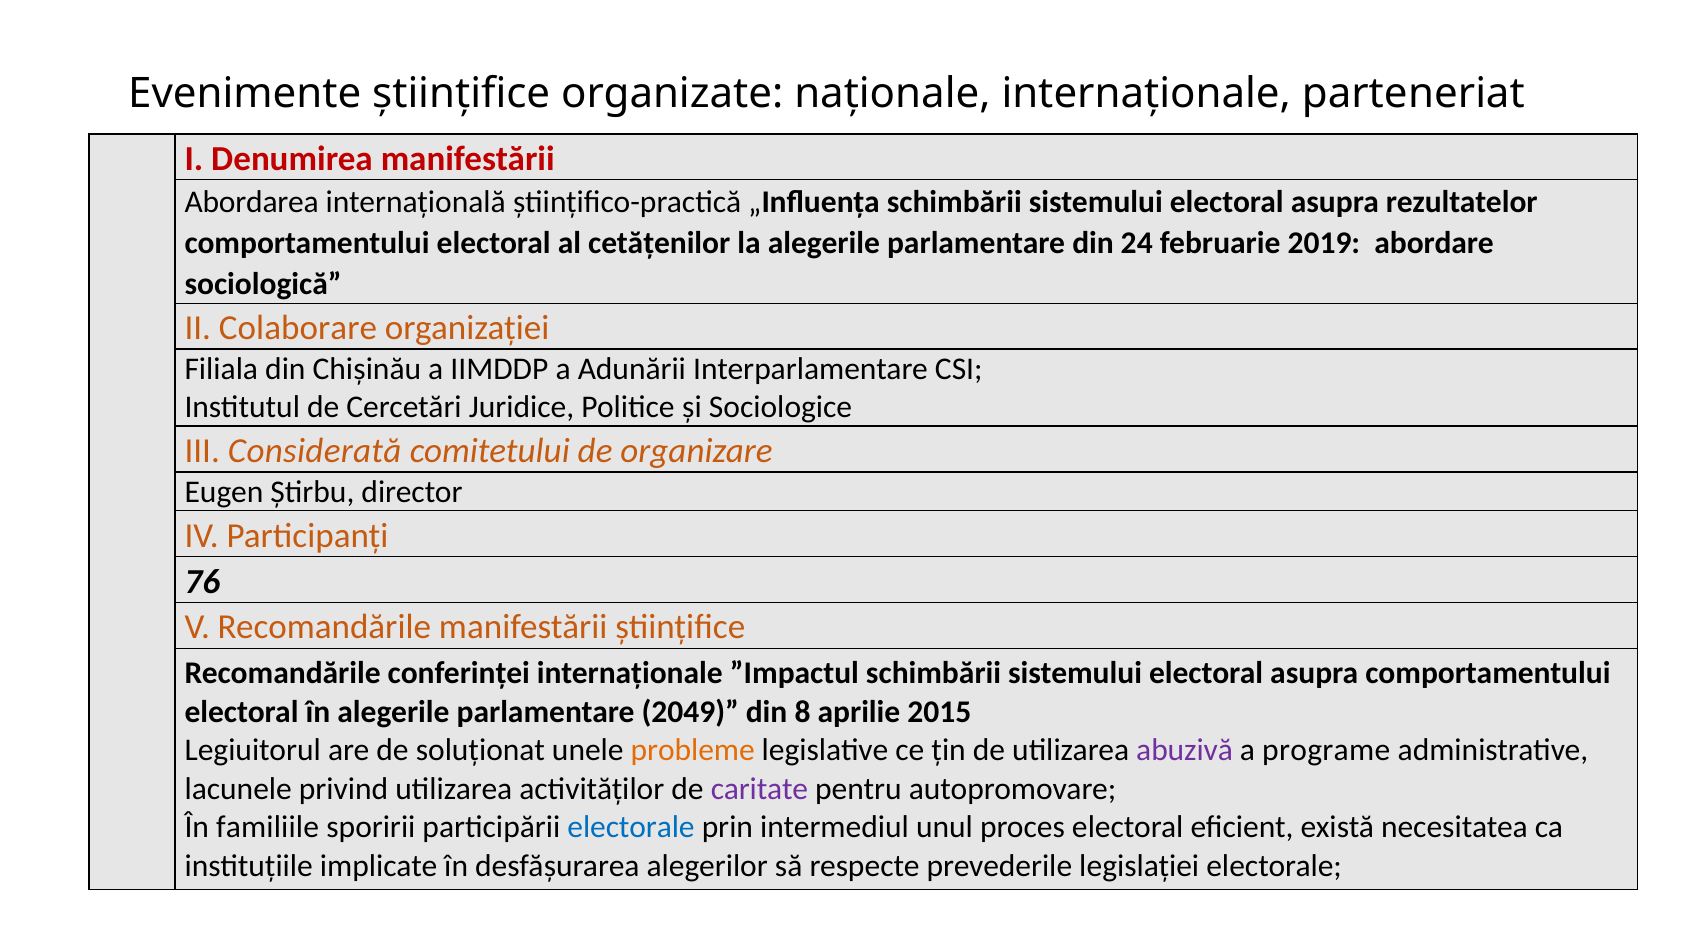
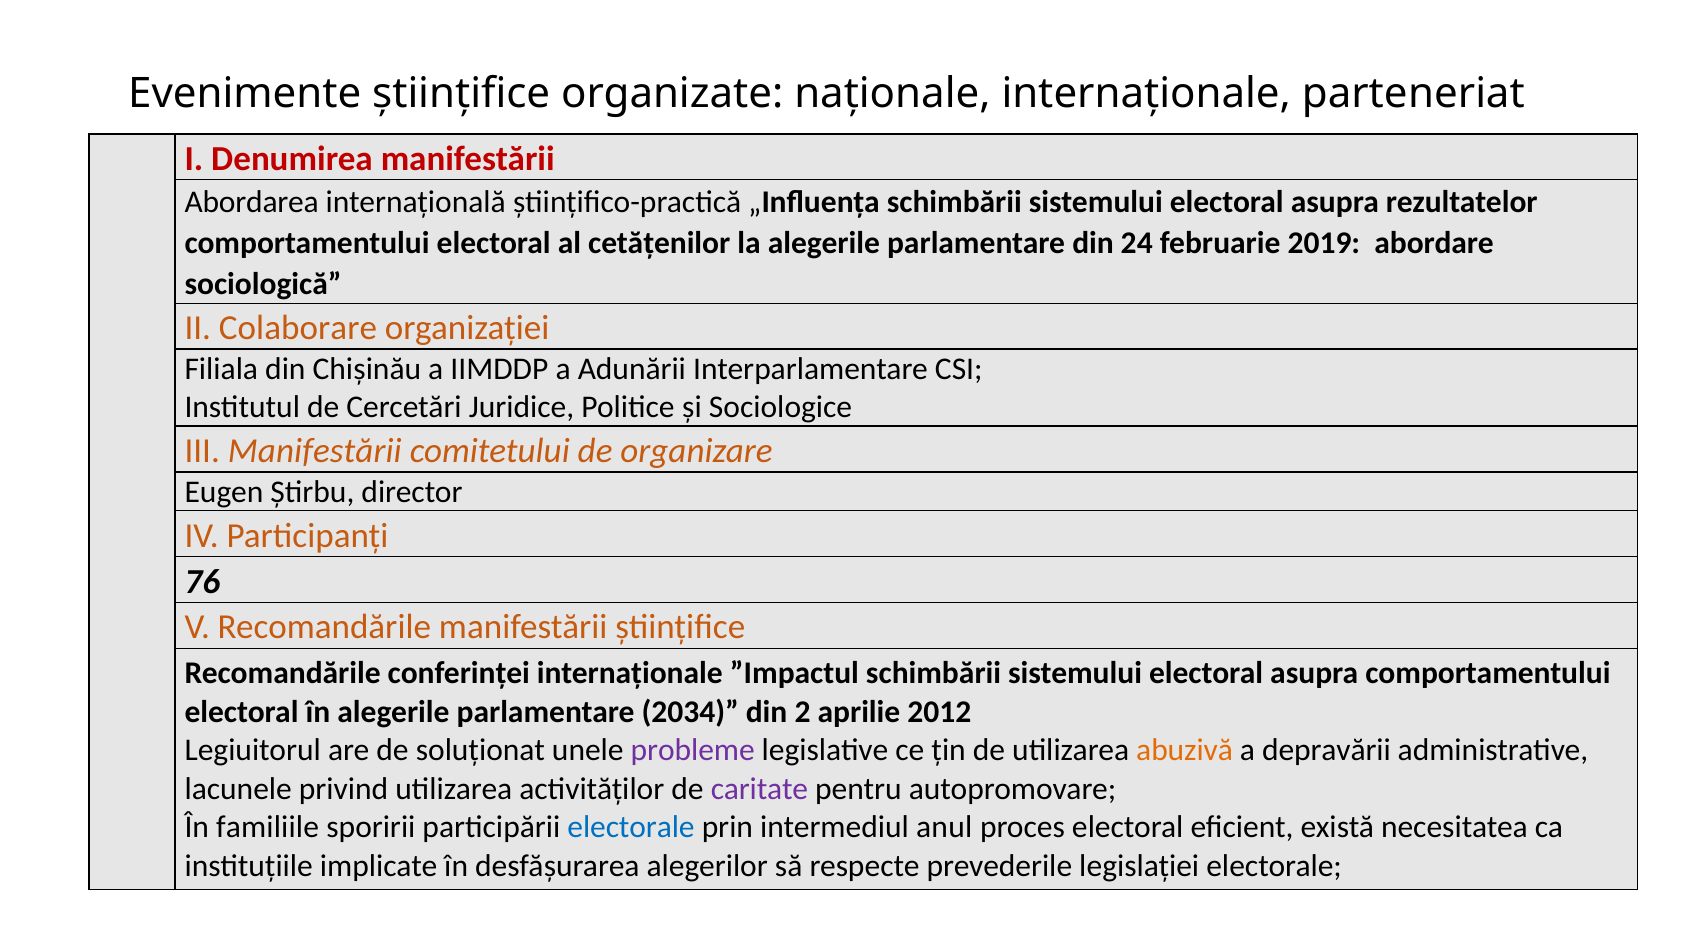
III Considerată: Considerată -> Manifestării
2049: 2049 -> 2034
8: 8 -> 2
2015: 2015 -> 2012
probleme colour: orange -> purple
abuzivă colour: purple -> orange
programe: programe -> depravării
unul: unul -> anul
